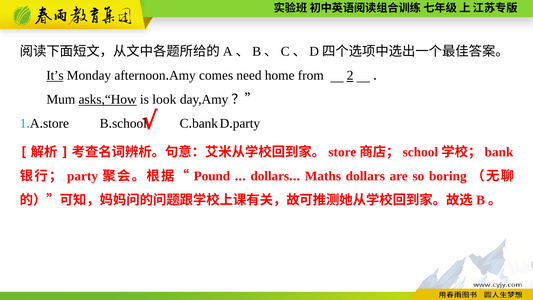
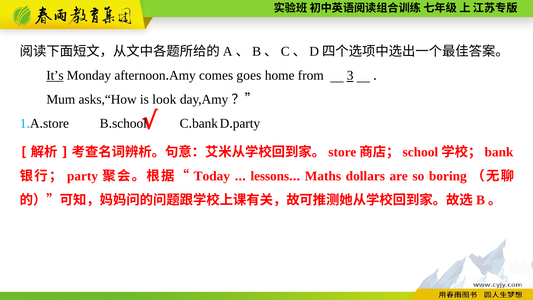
need: need -> goes
2: 2 -> 3
asks,“How underline: present -> none
Pound: Pound -> Today
dollars at (270, 176): dollars -> lessons
